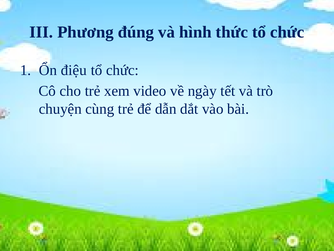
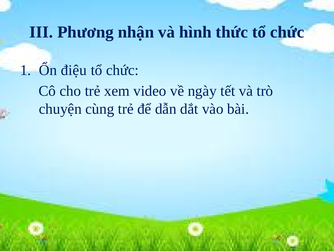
đúng: đúng -> nhận
